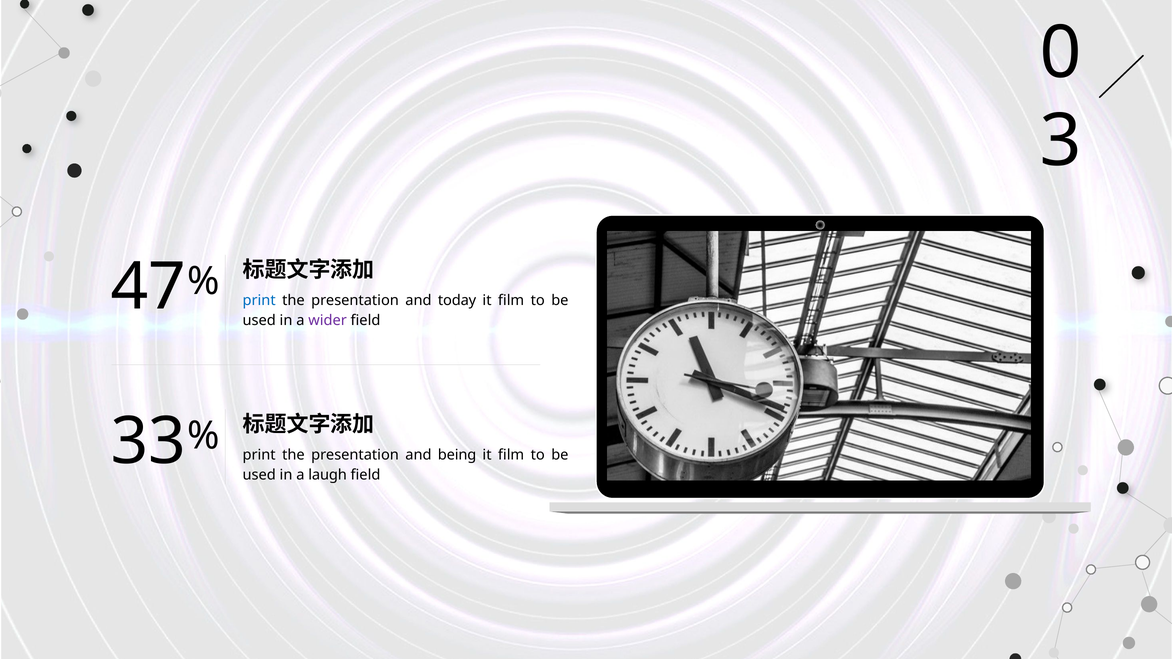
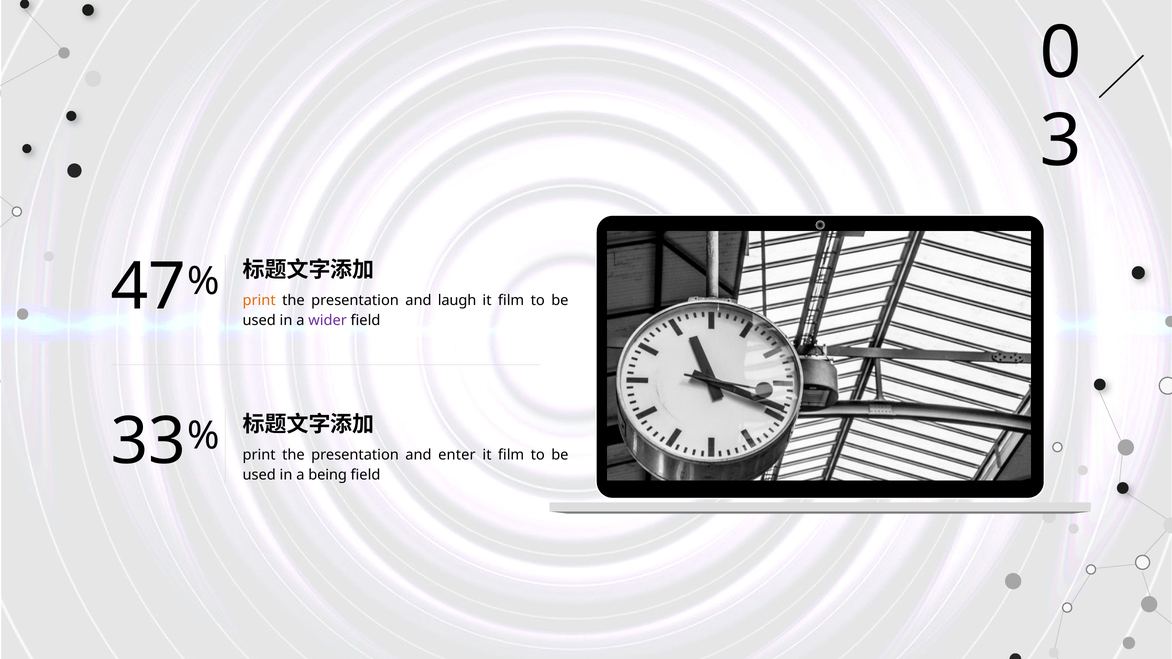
print at (259, 300) colour: blue -> orange
today: today -> laugh
being: being -> enter
laugh: laugh -> being
